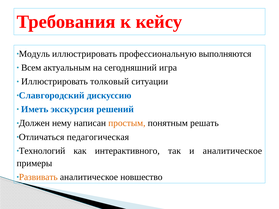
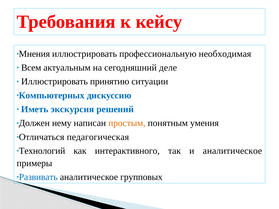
Модуль: Модуль -> Мнения
выполняются: выполняются -> необходимая
игра: игра -> деле
толковый: толковый -> принятию
Славгородский: Славгородский -> Компьютерных
решать: решать -> умения
Развивать colour: orange -> blue
новшество: новшество -> групповых
